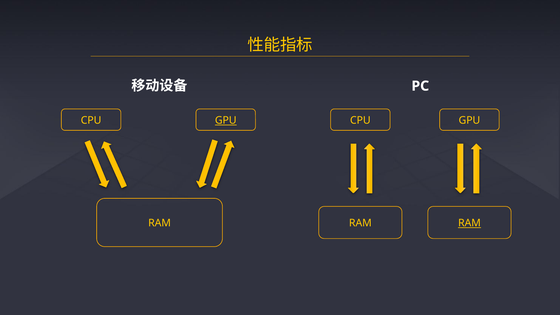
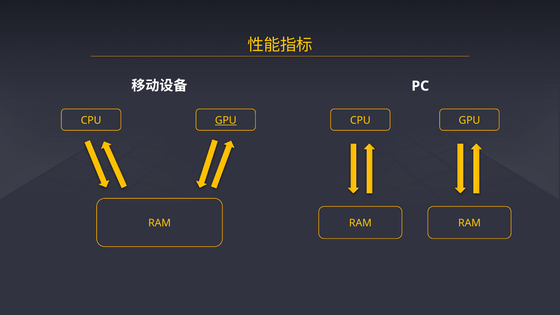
RAM at (469, 223) underline: present -> none
